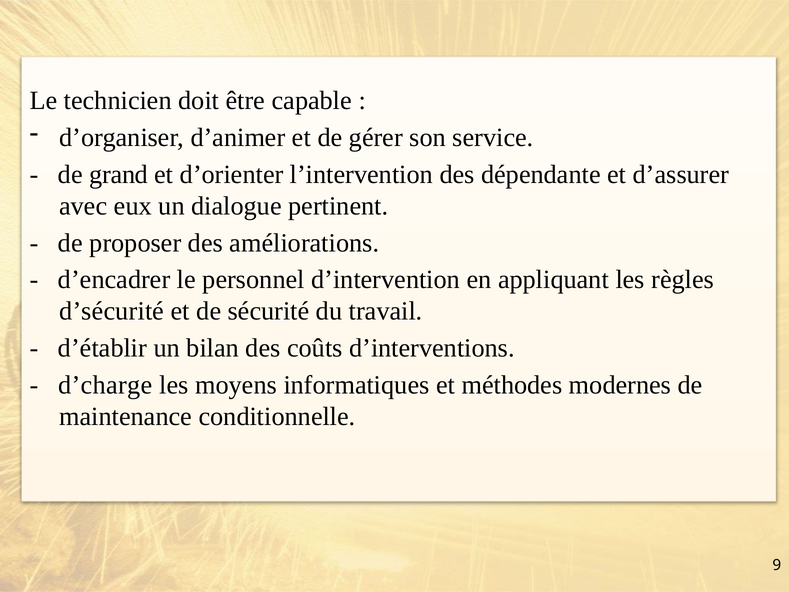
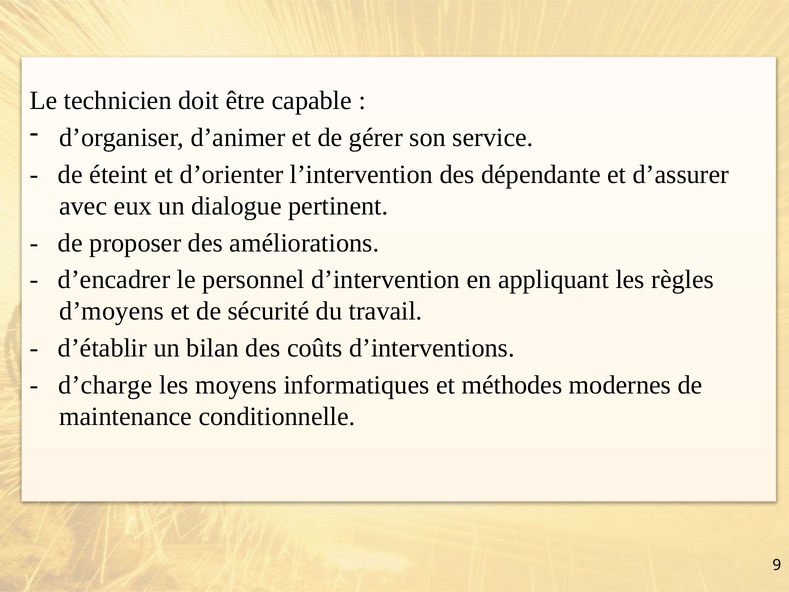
grand: grand -> éteint
d’sécurité: d’sécurité -> d’moyens
